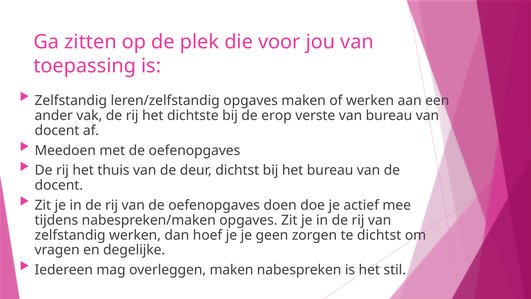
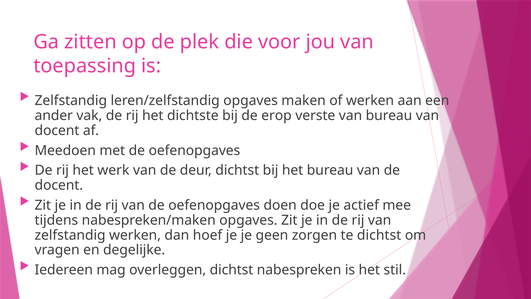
thuis: thuis -> werk
overleggen maken: maken -> dichtst
